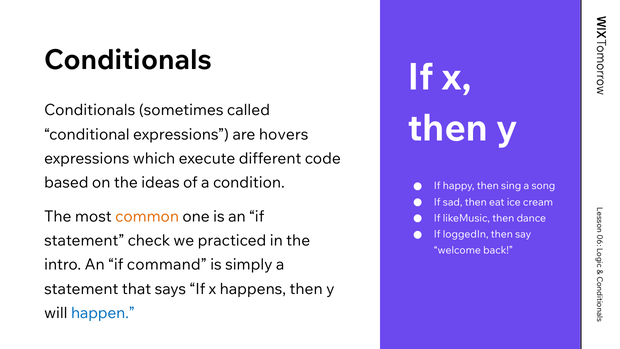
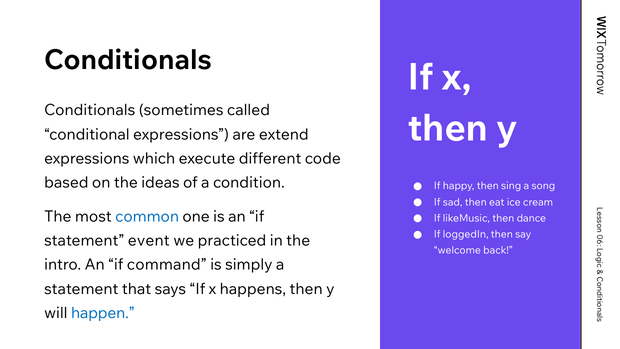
hovers: hovers -> extend
common colour: orange -> blue
check: check -> event
